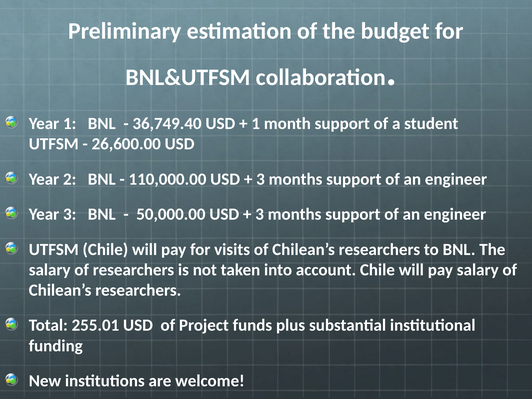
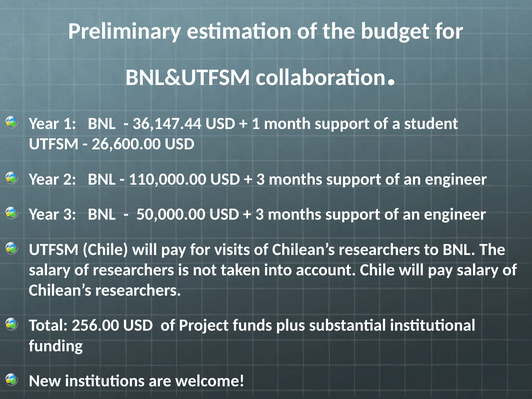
36,749.40: 36,749.40 -> 36,147.44
255.01: 255.01 -> 256.00
